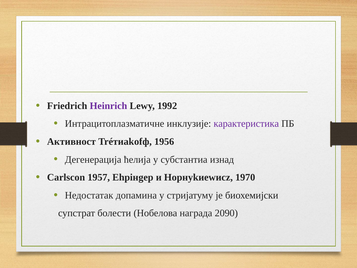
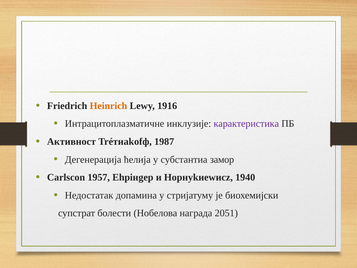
Heinrich colour: purple -> orange
1992: 1992 -> 1916
1956: 1956 -> 1987
изнад: изнад -> замор
1970: 1970 -> 1940
2090: 2090 -> 2051
